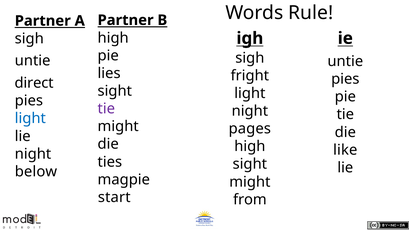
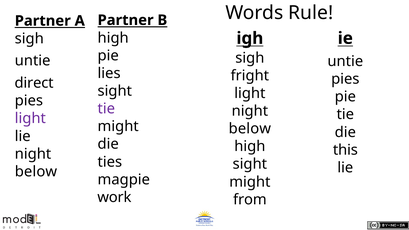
light at (30, 118) colour: blue -> purple
pages at (250, 129): pages -> below
like: like -> this
start: start -> work
